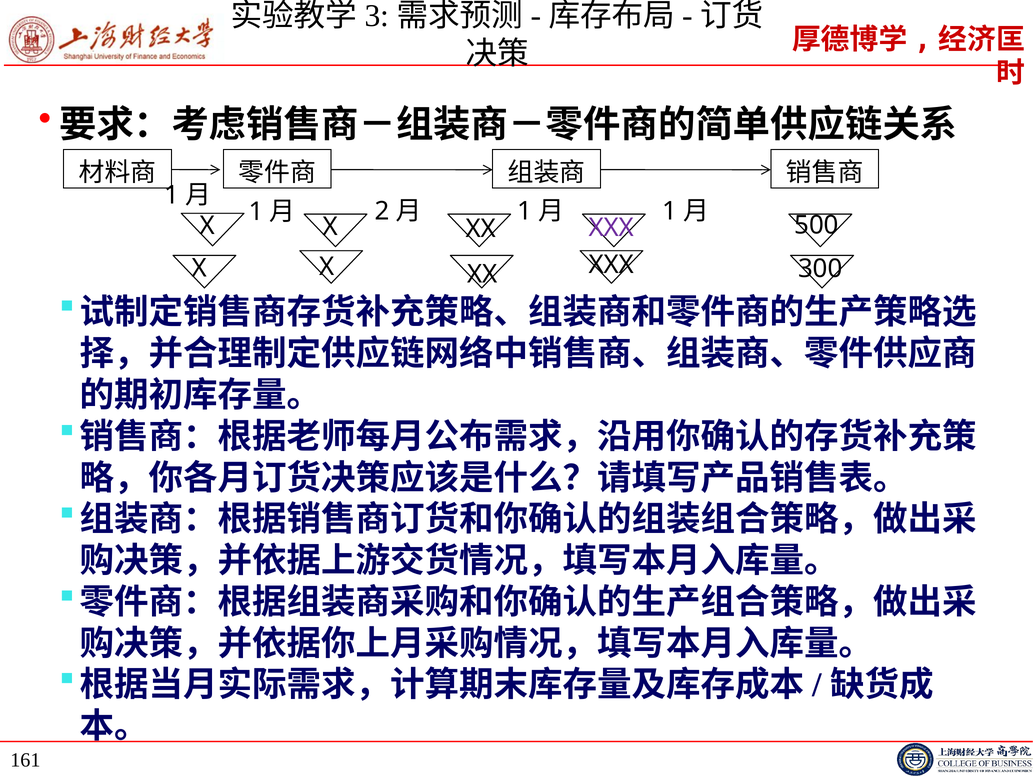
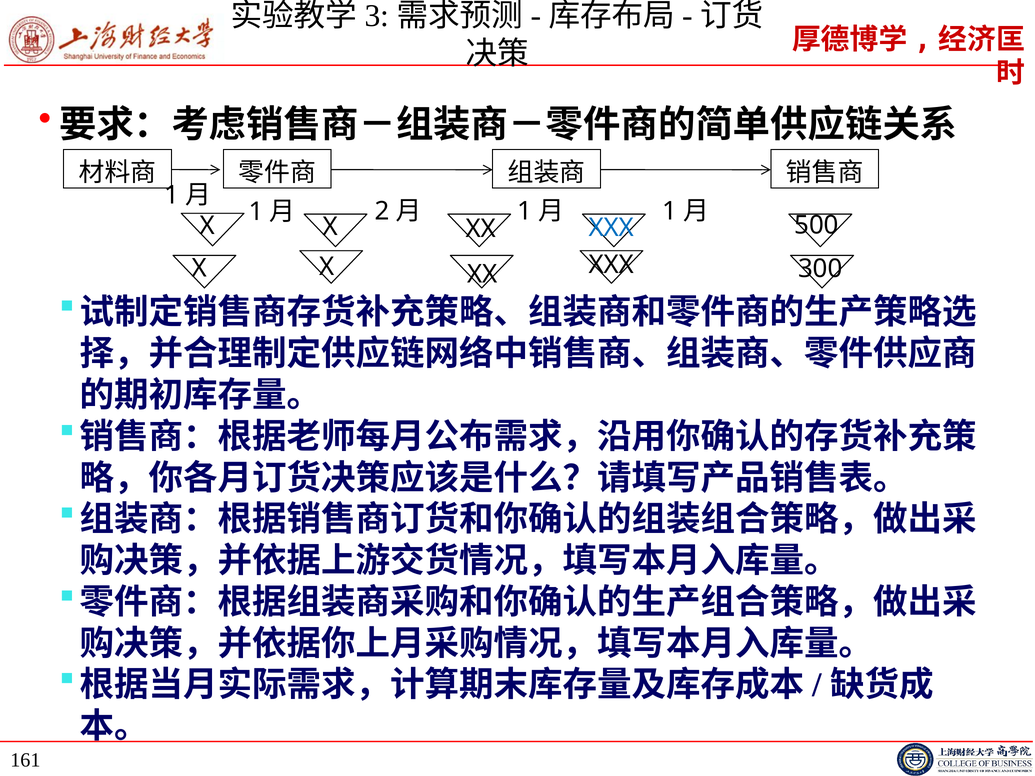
XXX at (611, 228) colour: purple -> blue
